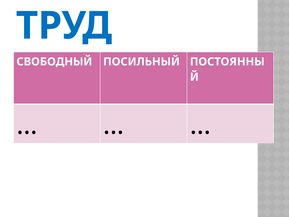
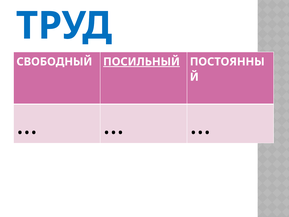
ПОСИЛЬНЫЙ underline: none -> present
